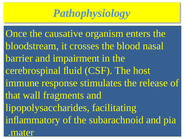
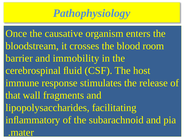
nasal: nasal -> room
impairment: impairment -> immobility
